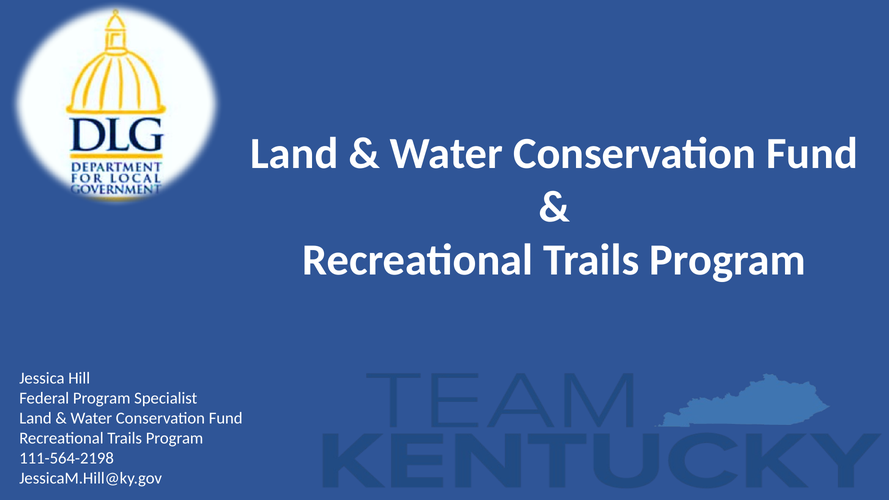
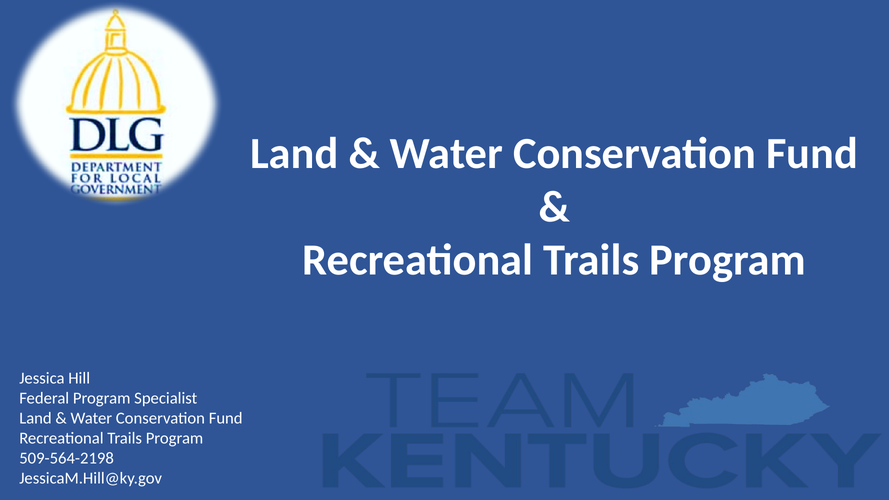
111-564-2198: 111-564-2198 -> 509-564-2198
